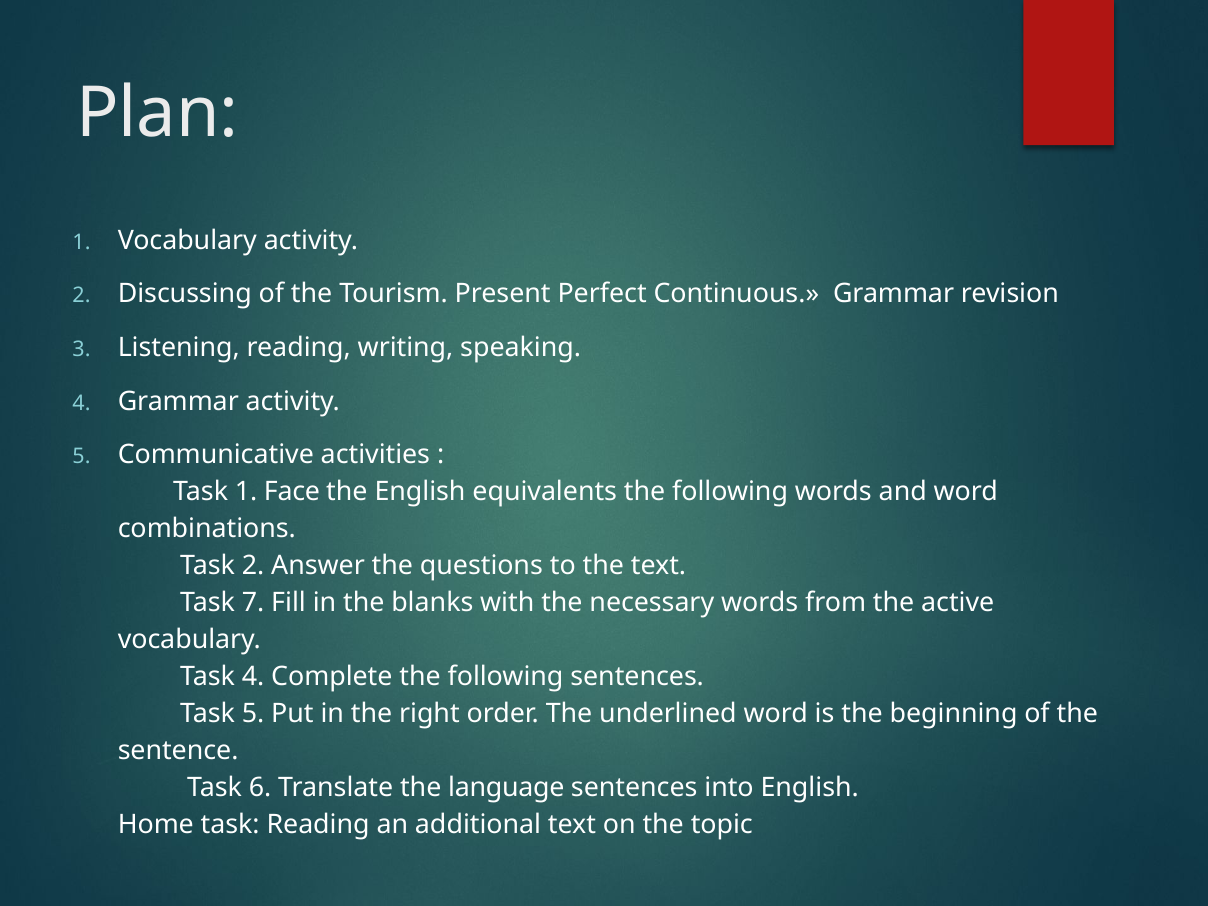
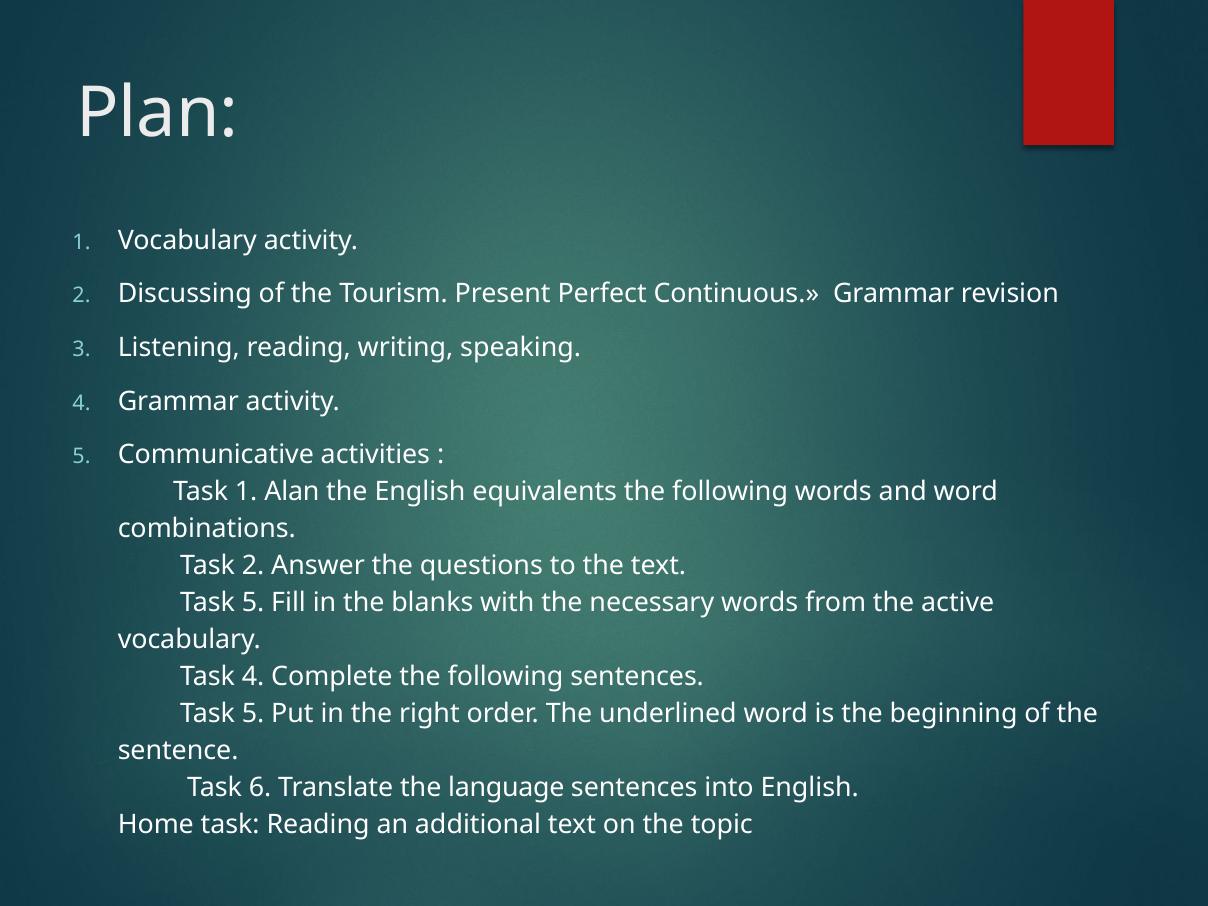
Face: Face -> Alan
7 at (253, 603): 7 -> 5
